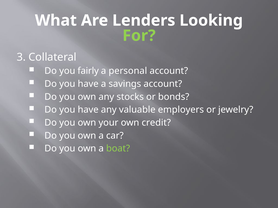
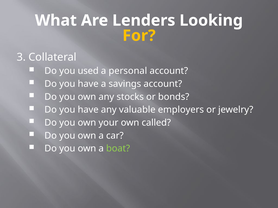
For colour: light green -> yellow
fairly: fairly -> used
credit: credit -> called
